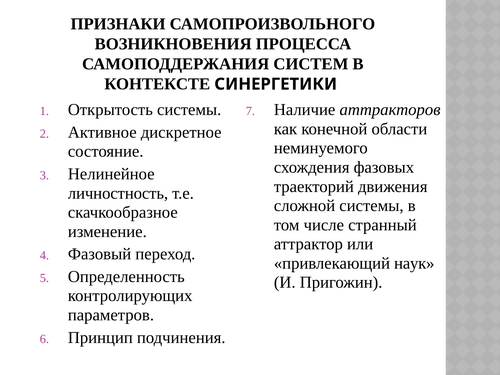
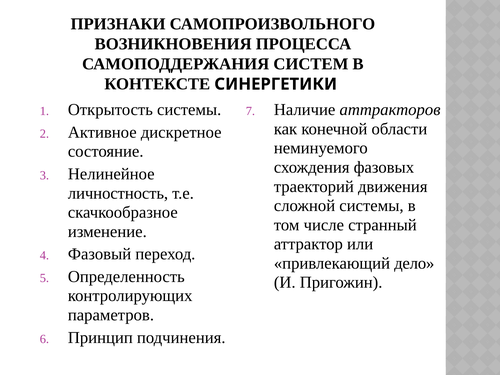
наук: наук -> дело
